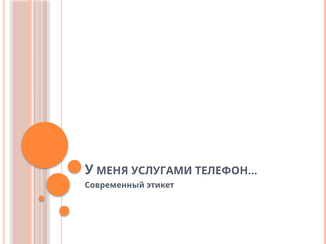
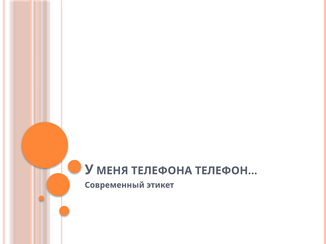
УСЛУГАМИ: УСЛУГАМИ -> ТЕЛЕФОНА
